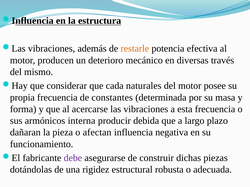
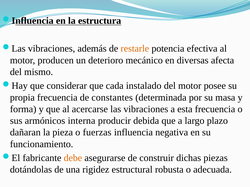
través: través -> afecta
naturales: naturales -> instalado
afectan: afectan -> fuerzas
debe colour: purple -> orange
